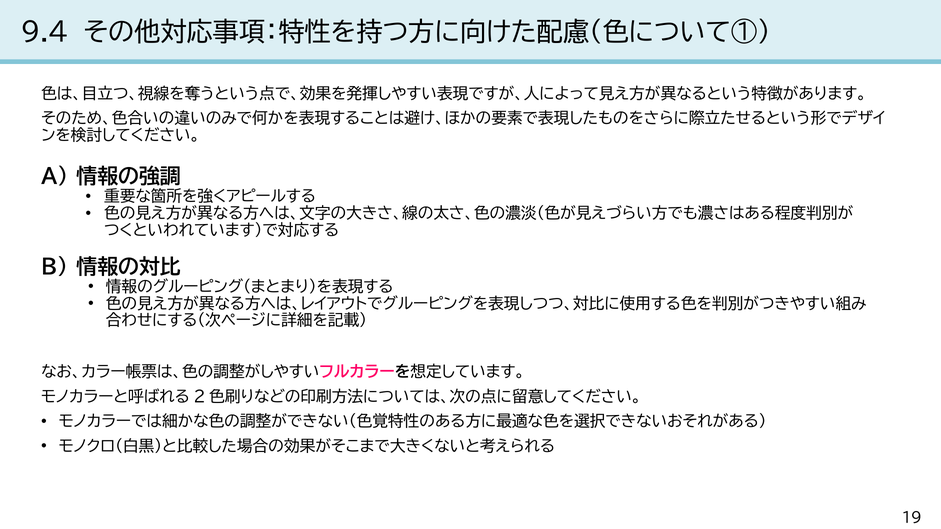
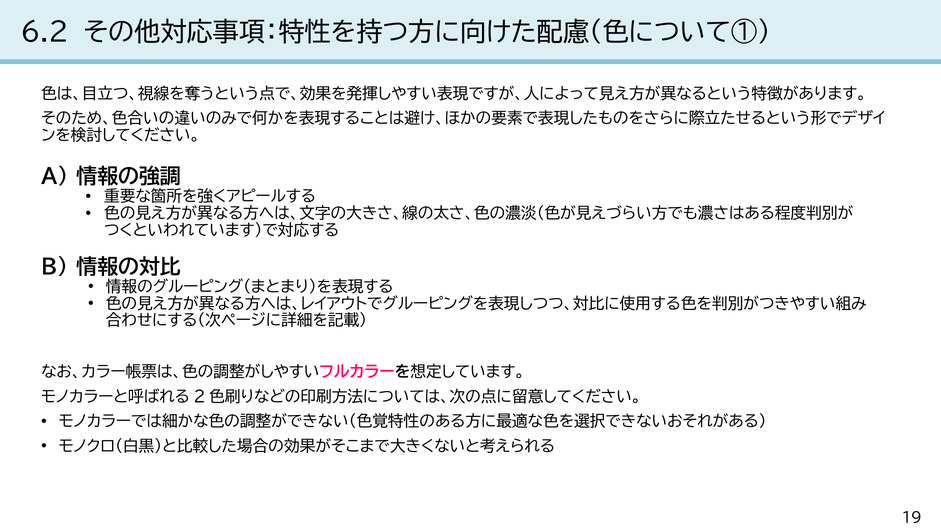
9.4: 9.4 -> 6.2
